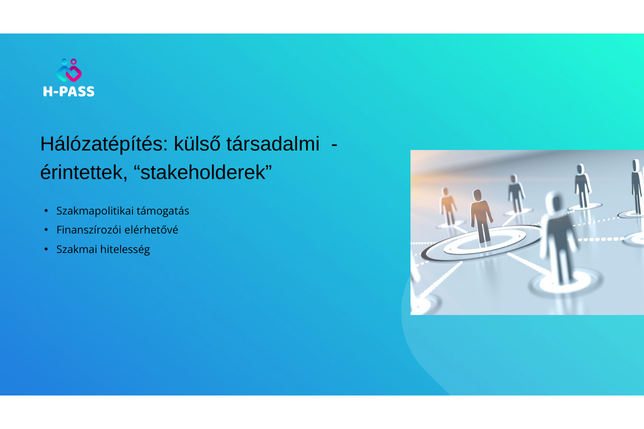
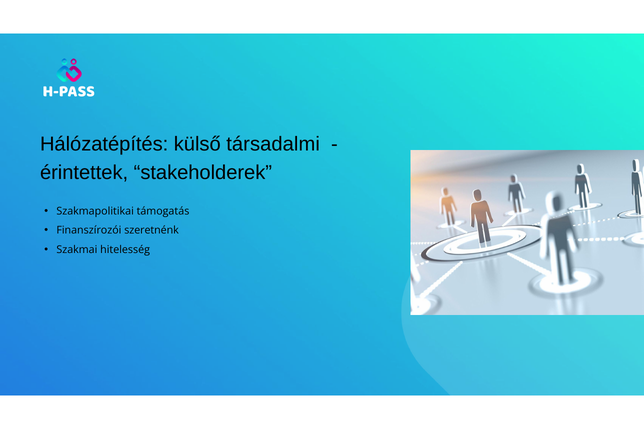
elérhetővé: elérhetővé -> szeretnénk
